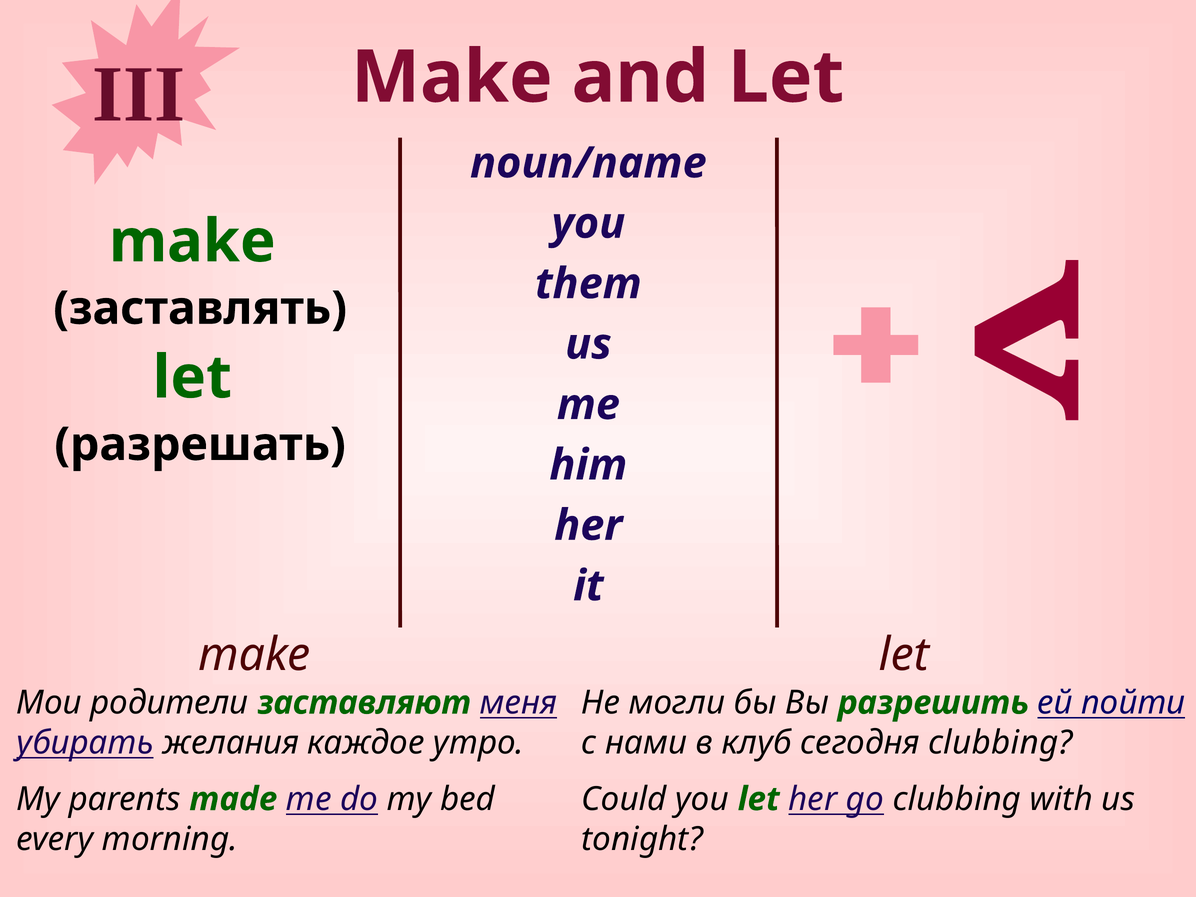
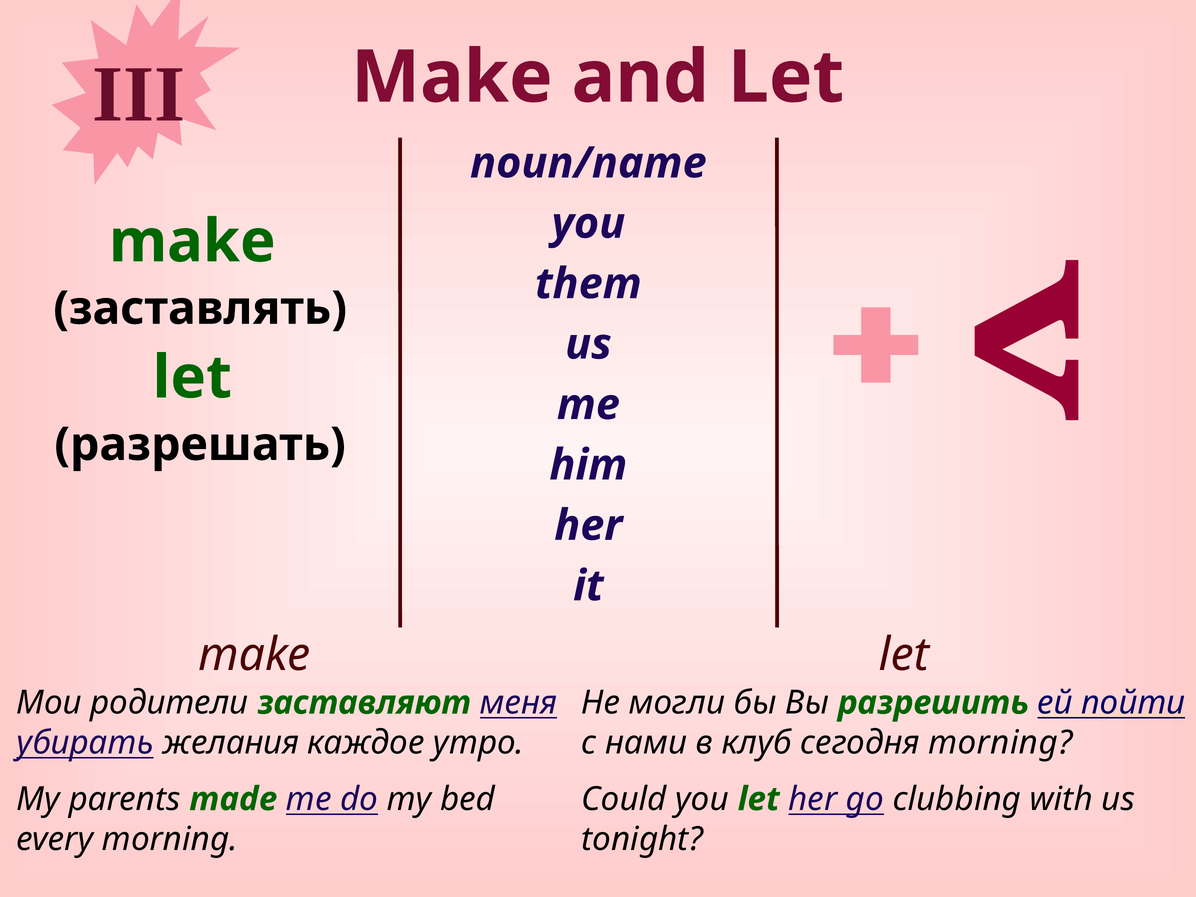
сегодня clubbing: clubbing -> morning
